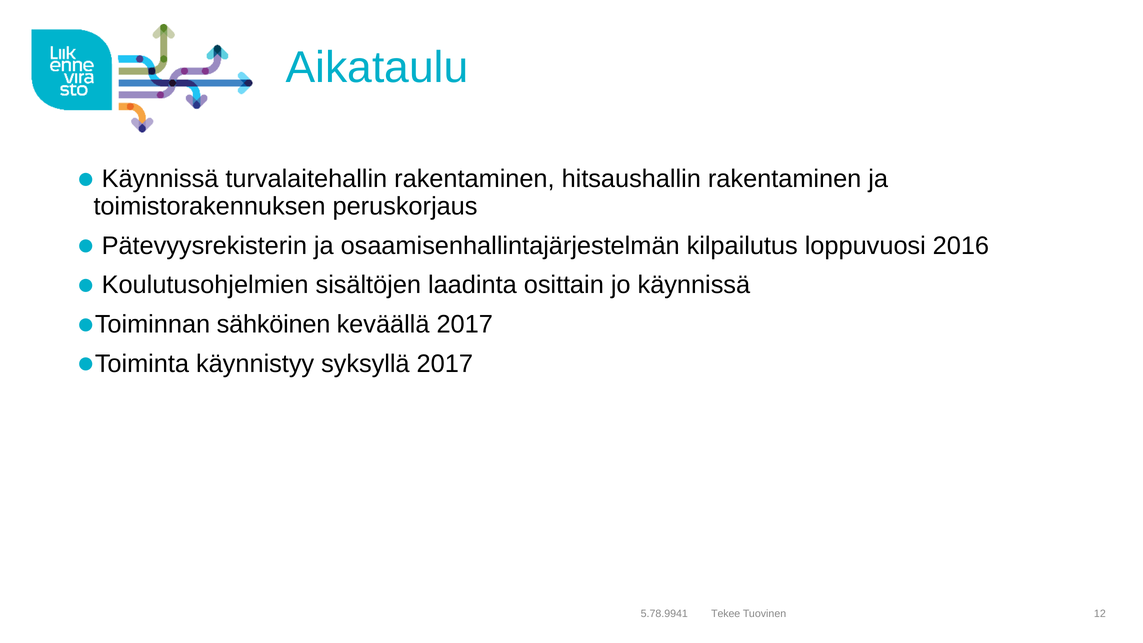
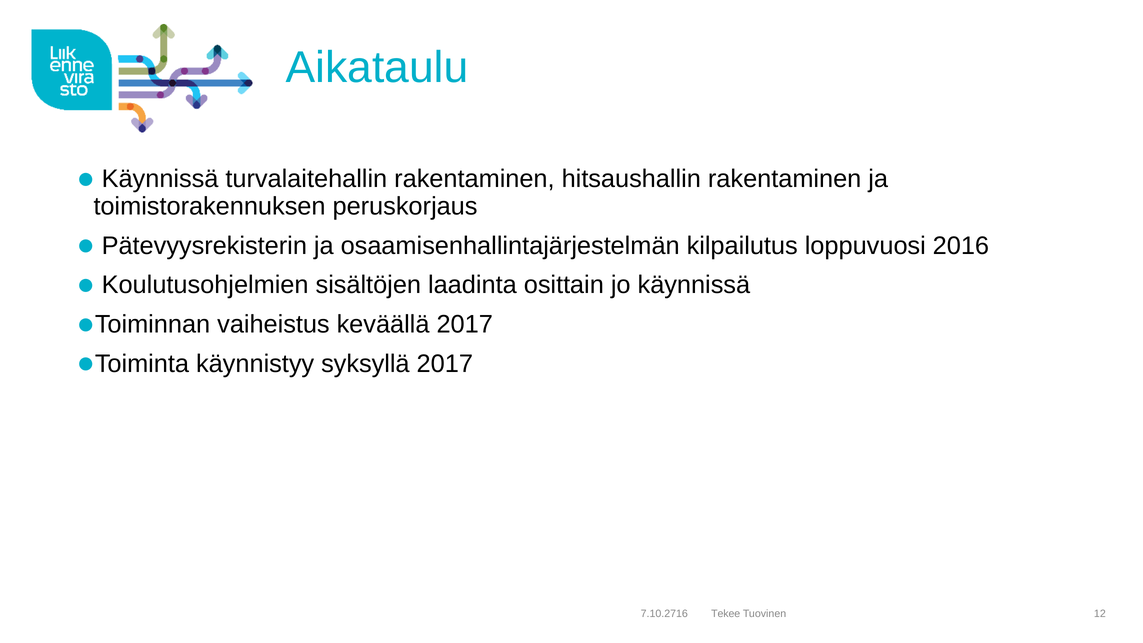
sähköinen: sähköinen -> vaiheistus
5.78.9941: 5.78.9941 -> 7.10.2716
